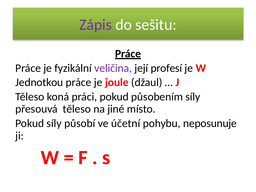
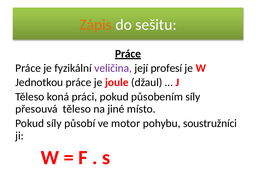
Zápis colour: purple -> orange
účetní: účetní -> motor
neposunuje: neposunuje -> soustružníci
